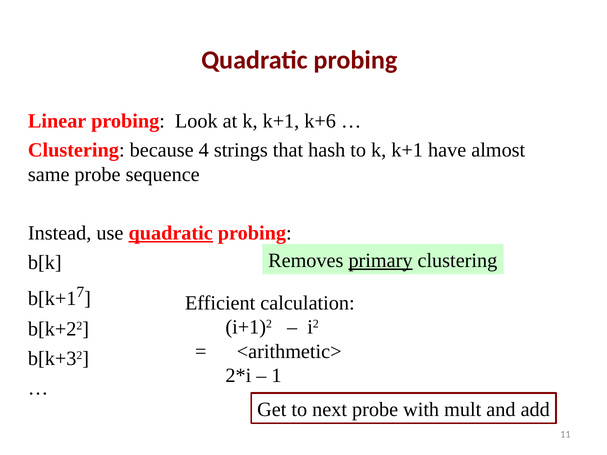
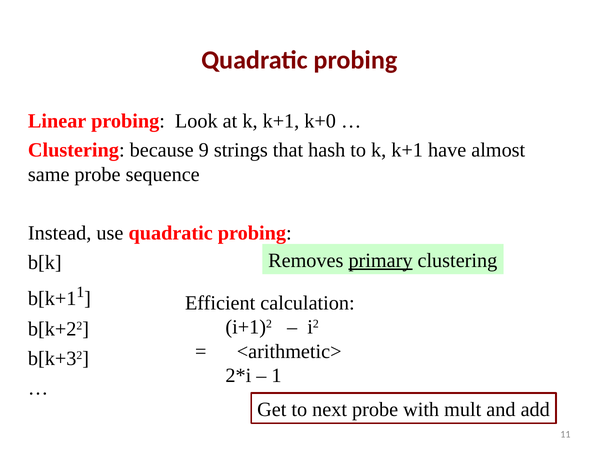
k+6: k+6 -> k+0
4: 4 -> 9
quadratic at (171, 233) underline: present -> none
7 at (80, 292): 7 -> 1
